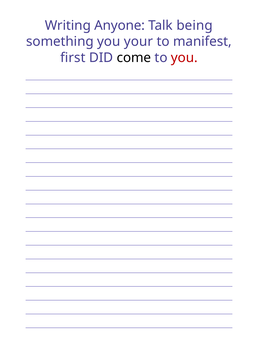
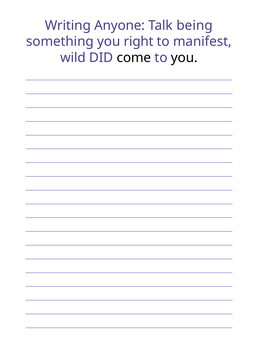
your: your -> right
first: first -> wild
you at (184, 58) colour: red -> black
